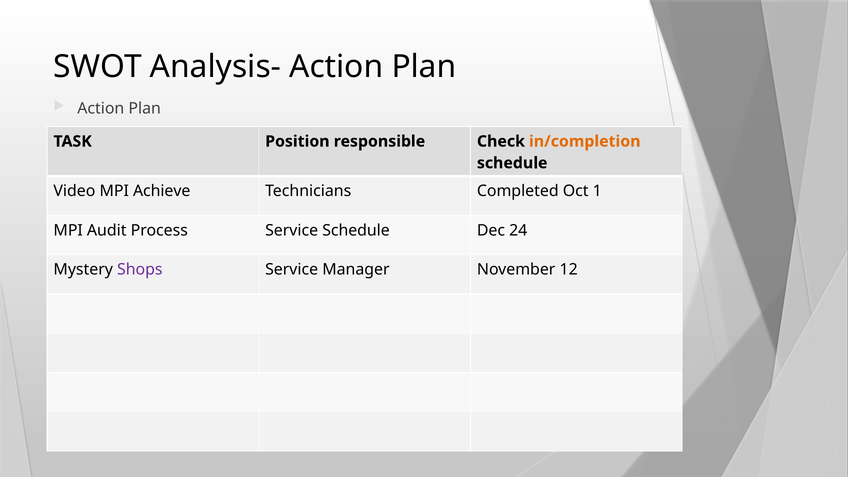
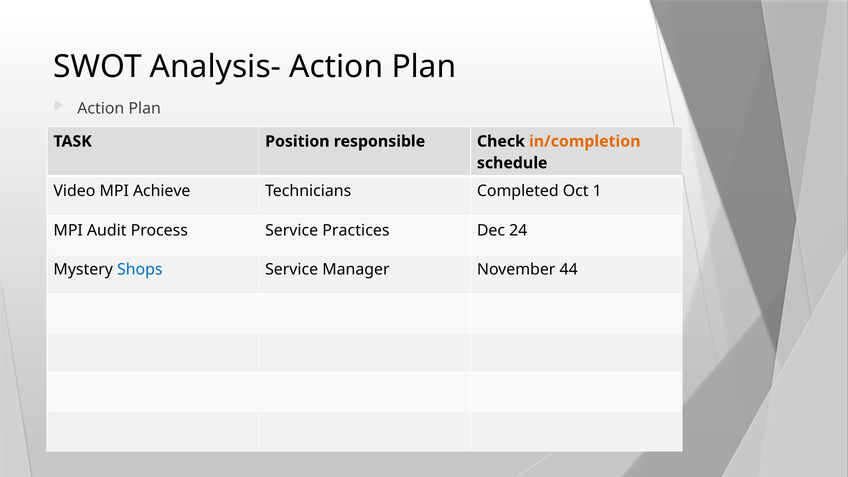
Service Schedule: Schedule -> Practices
Shops colour: purple -> blue
12: 12 -> 44
